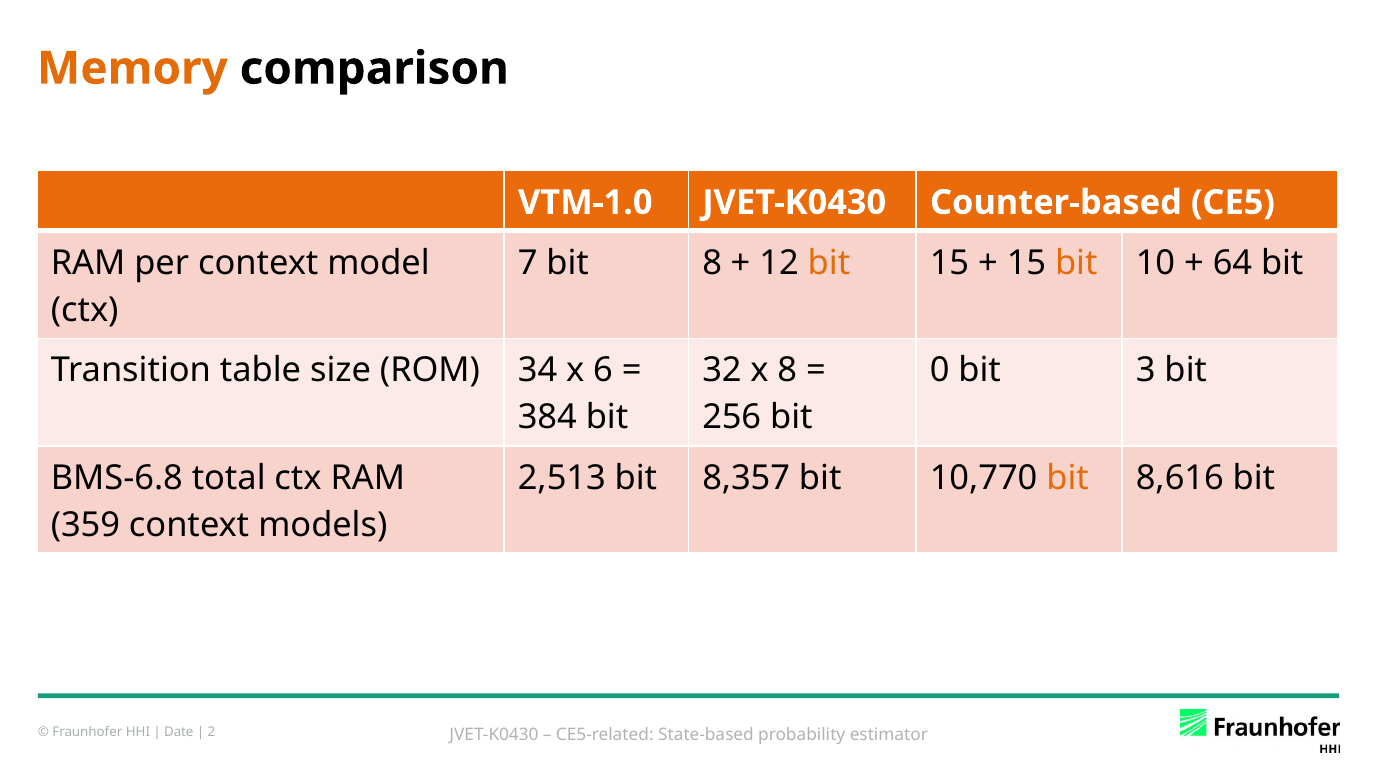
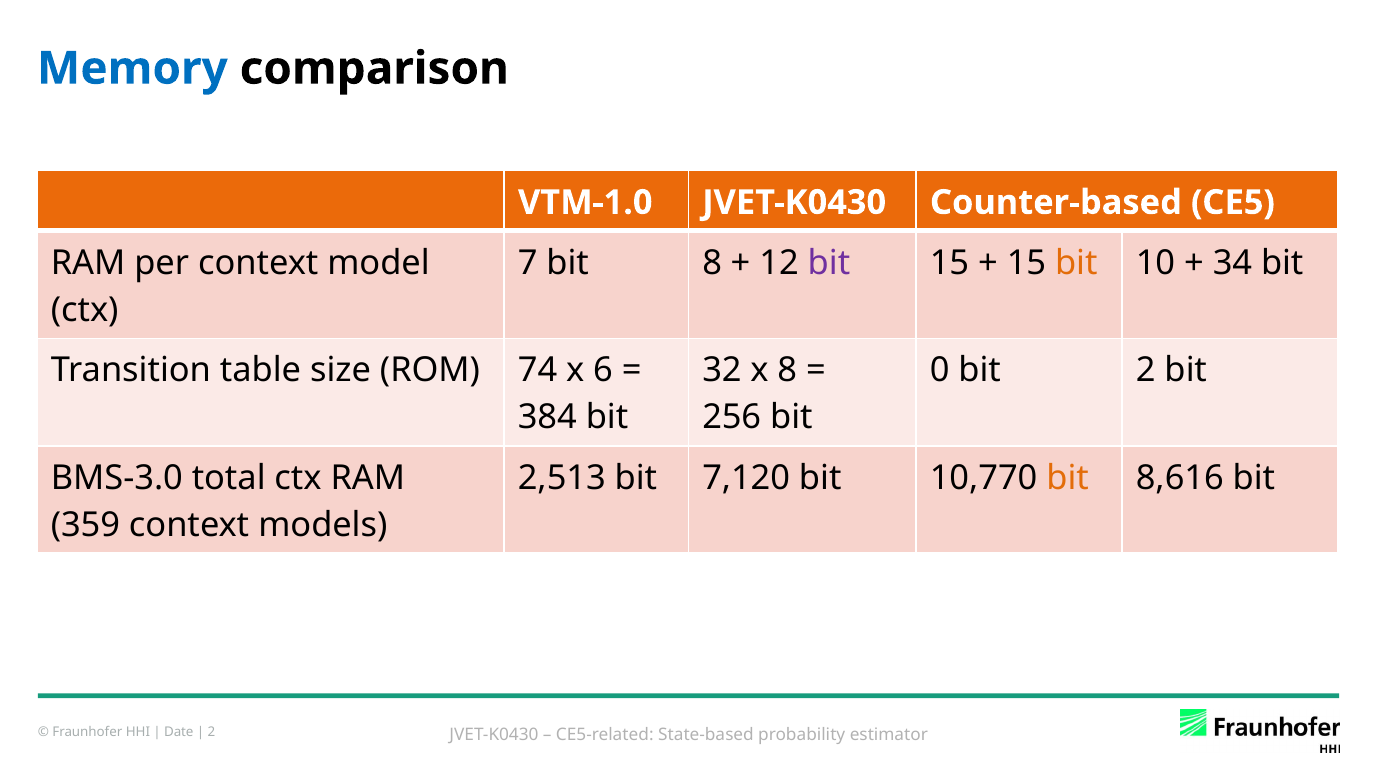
Memory colour: orange -> blue
bit at (829, 263) colour: orange -> purple
64: 64 -> 34
34: 34 -> 74
bit 3: 3 -> 2
BMS-6.8: BMS-6.8 -> BMS-3.0
8,357: 8,357 -> 7,120
